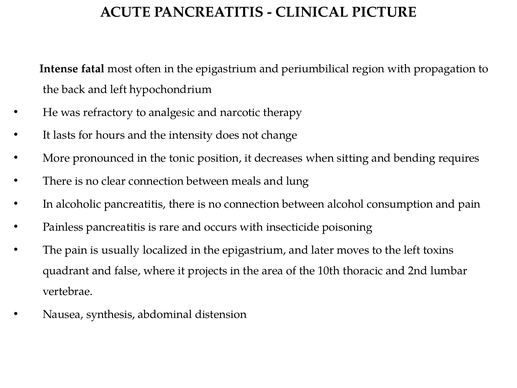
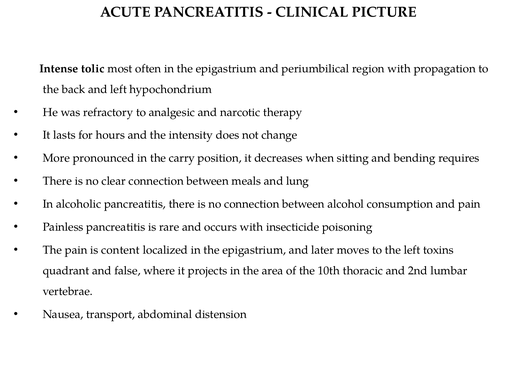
fatal: fatal -> tolic
tonic: tonic -> carry
usually: usually -> content
synthesis: synthesis -> transport
